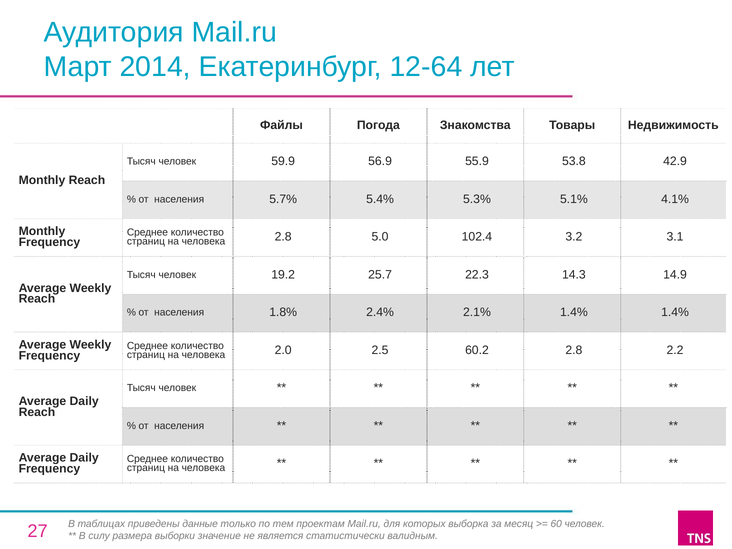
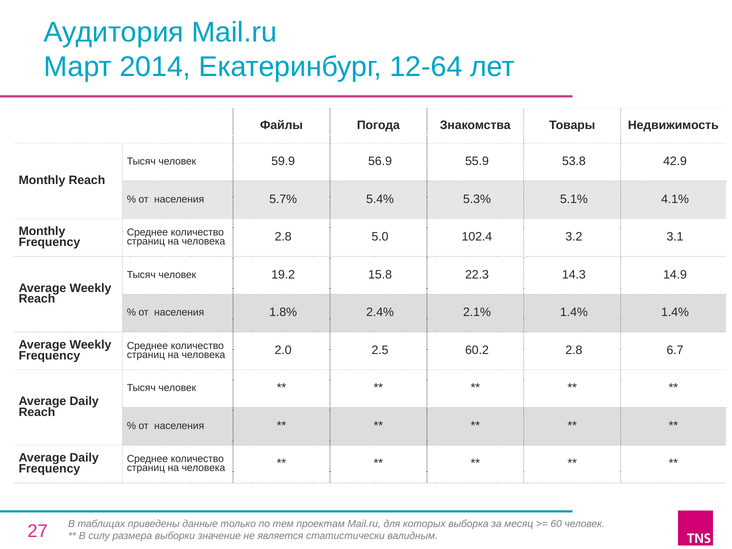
25.7: 25.7 -> 15.8
2.2: 2.2 -> 6.7
